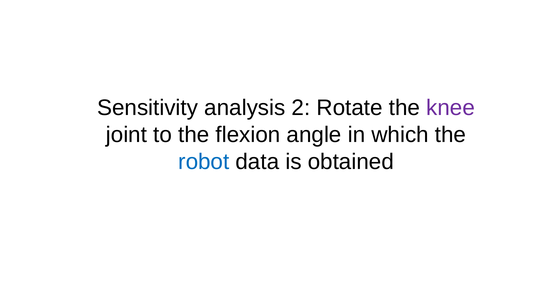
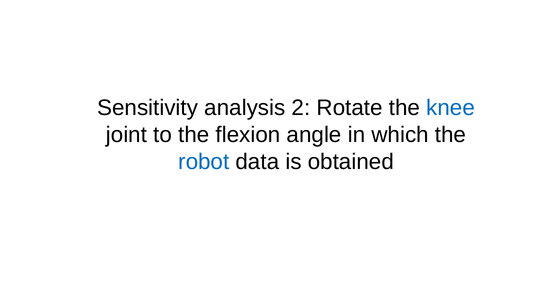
knee colour: purple -> blue
